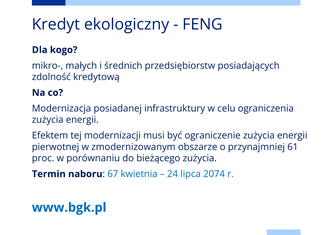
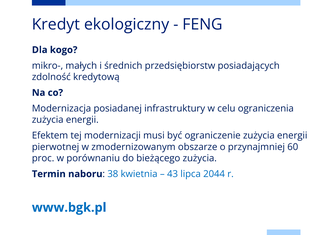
61: 61 -> 60
67: 67 -> 38
24: 24 -> 43
2074: 2074 -> 2044
